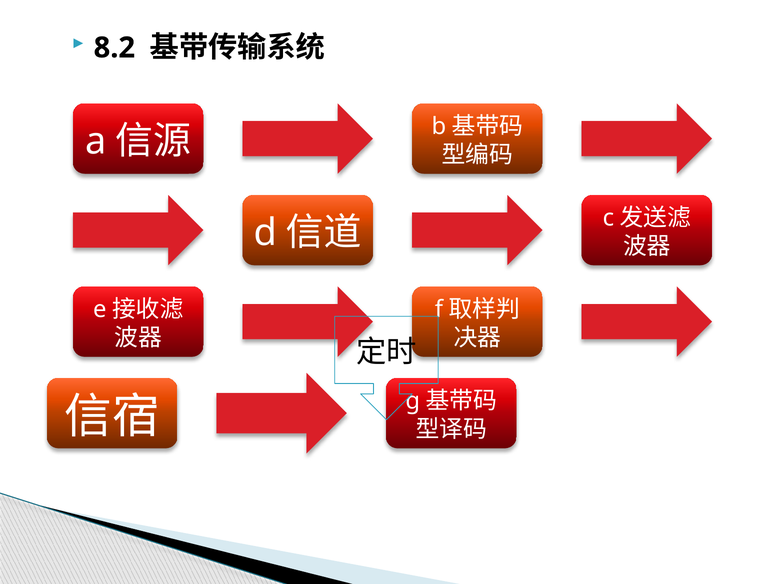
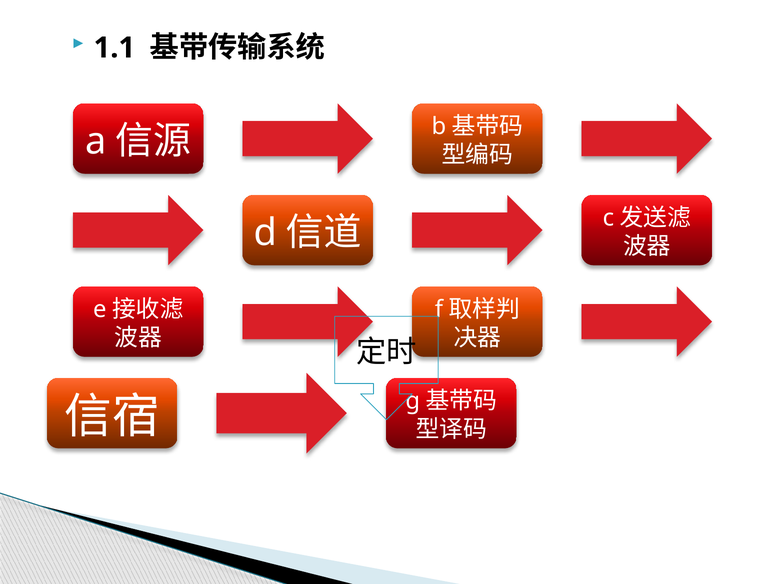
8.2: 8.2 -> 1.1
